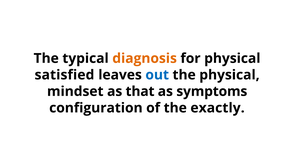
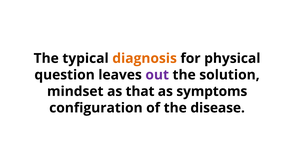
satisfied: satisfied -> question
out colour: blue -> purple
the physical: physical -> solution
exactly: exactly -> disease
